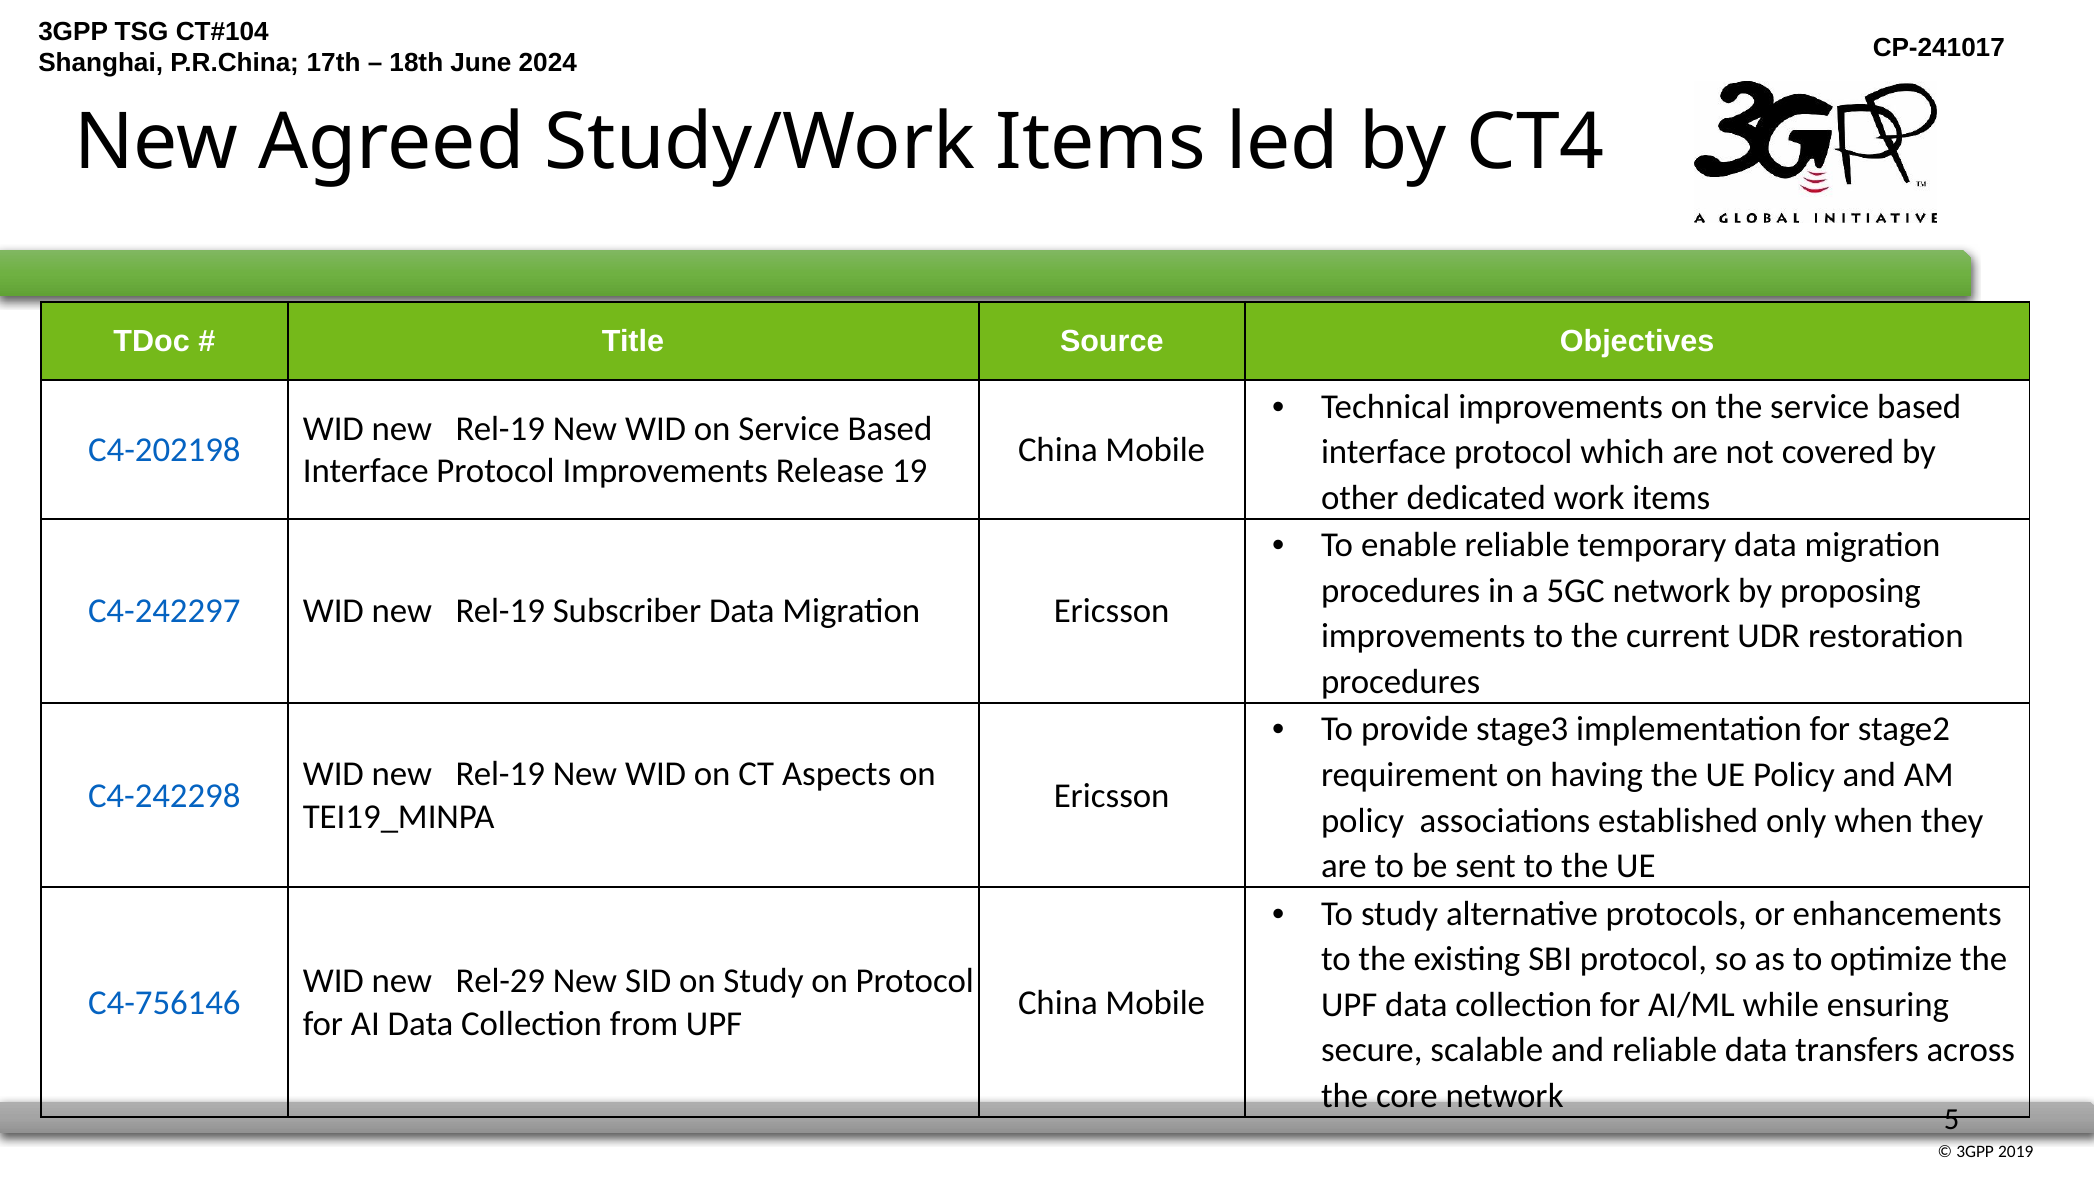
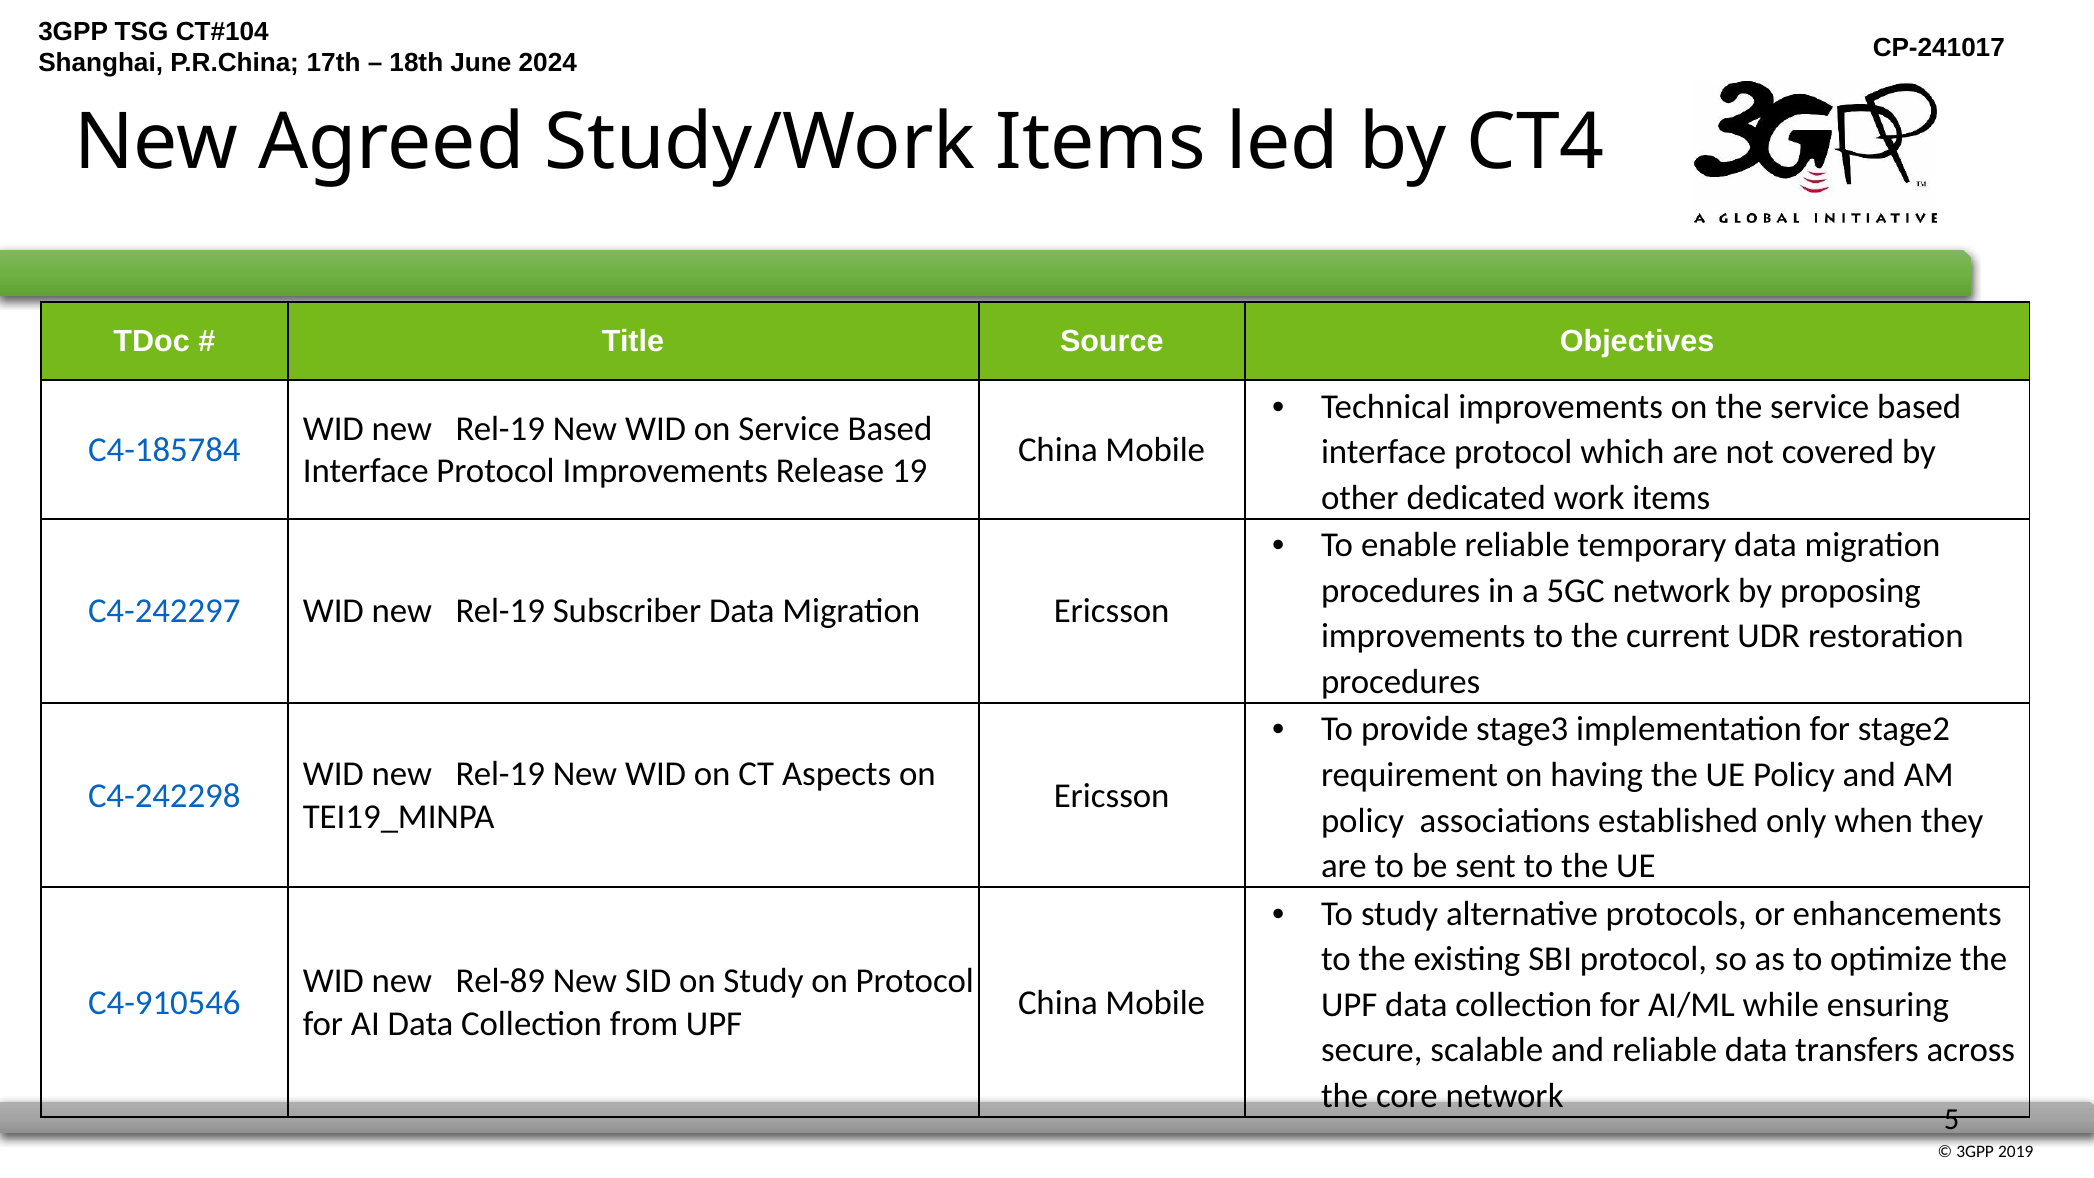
C4-202198: C4-202198 -> C4-185784
Rel-29: Rel-29 -> Rel-89
C4-756146: C4-756146 -> C4-910546
